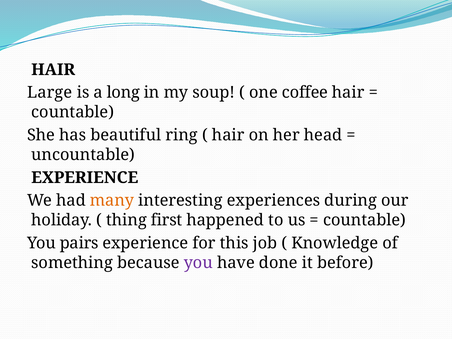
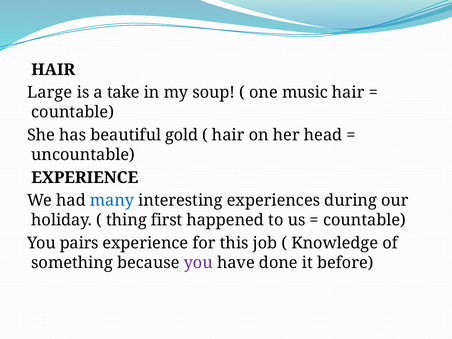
long: long -> take
coffee: coffee -> music
ring: ring -> gold
many colour: orange -> blue
